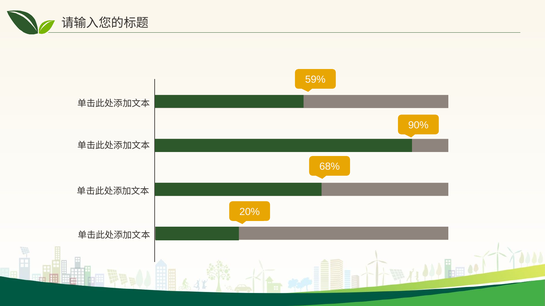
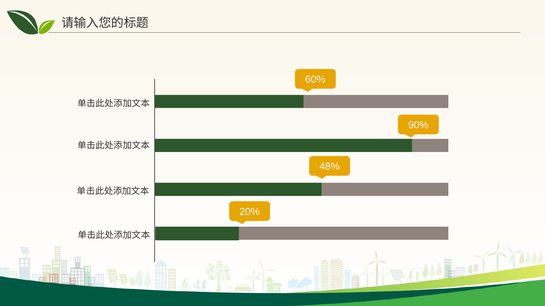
59%: 59% -> 60%
68%: 68% -> 48%
